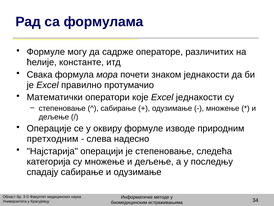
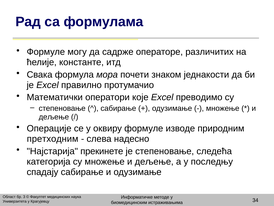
Excel једнакости: једнакости -> преводимо
операцији: операцији -> прекинете
